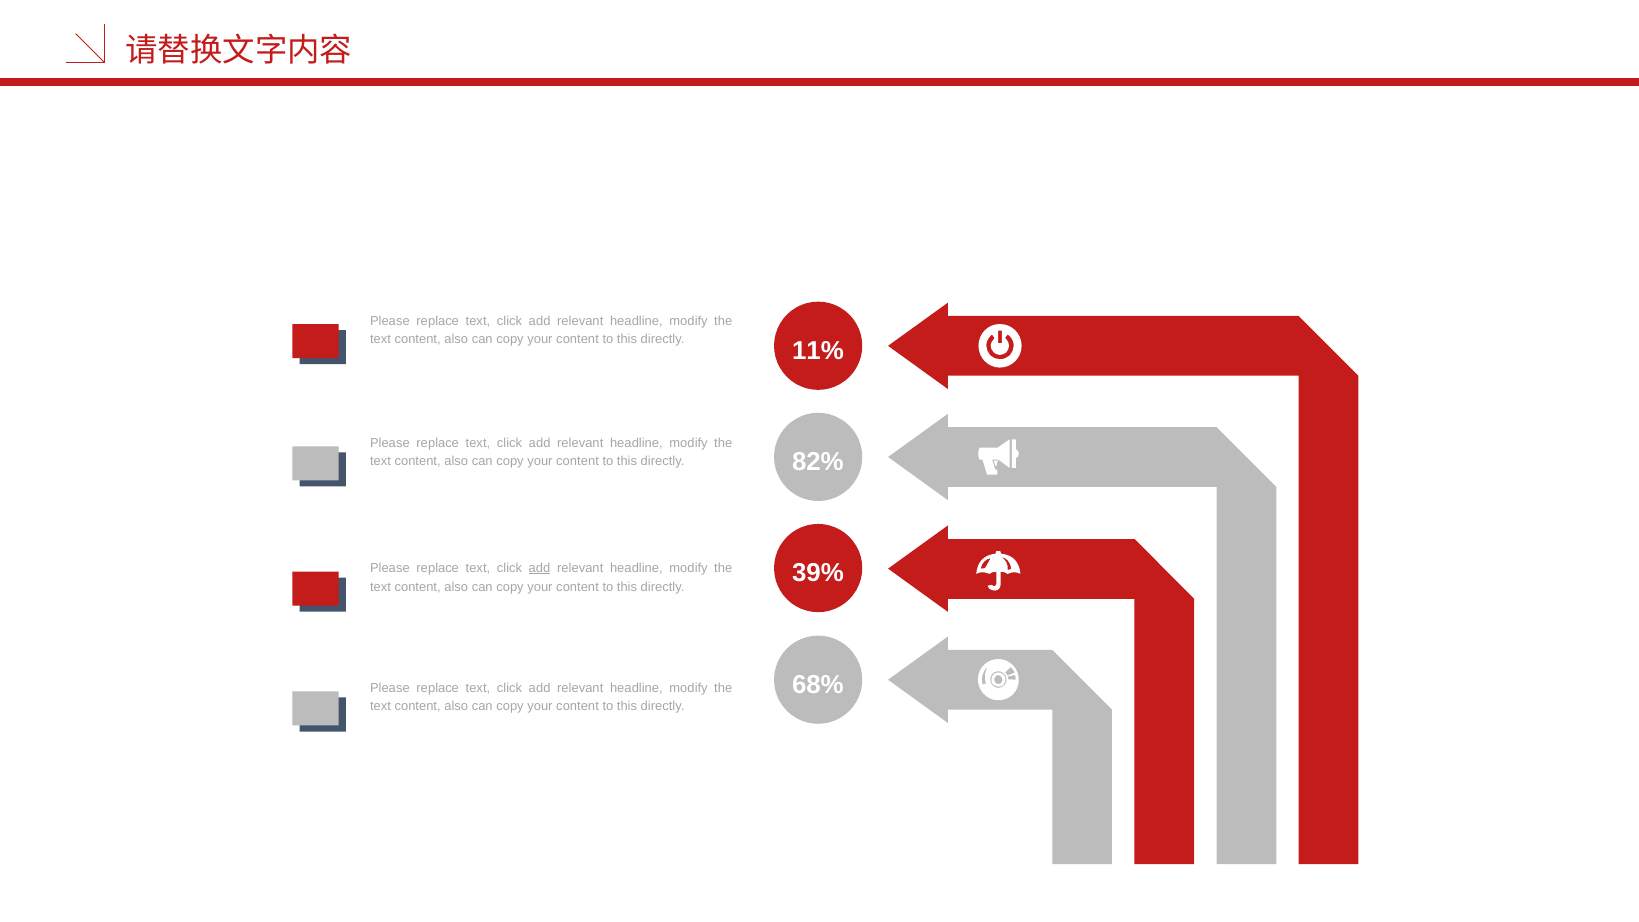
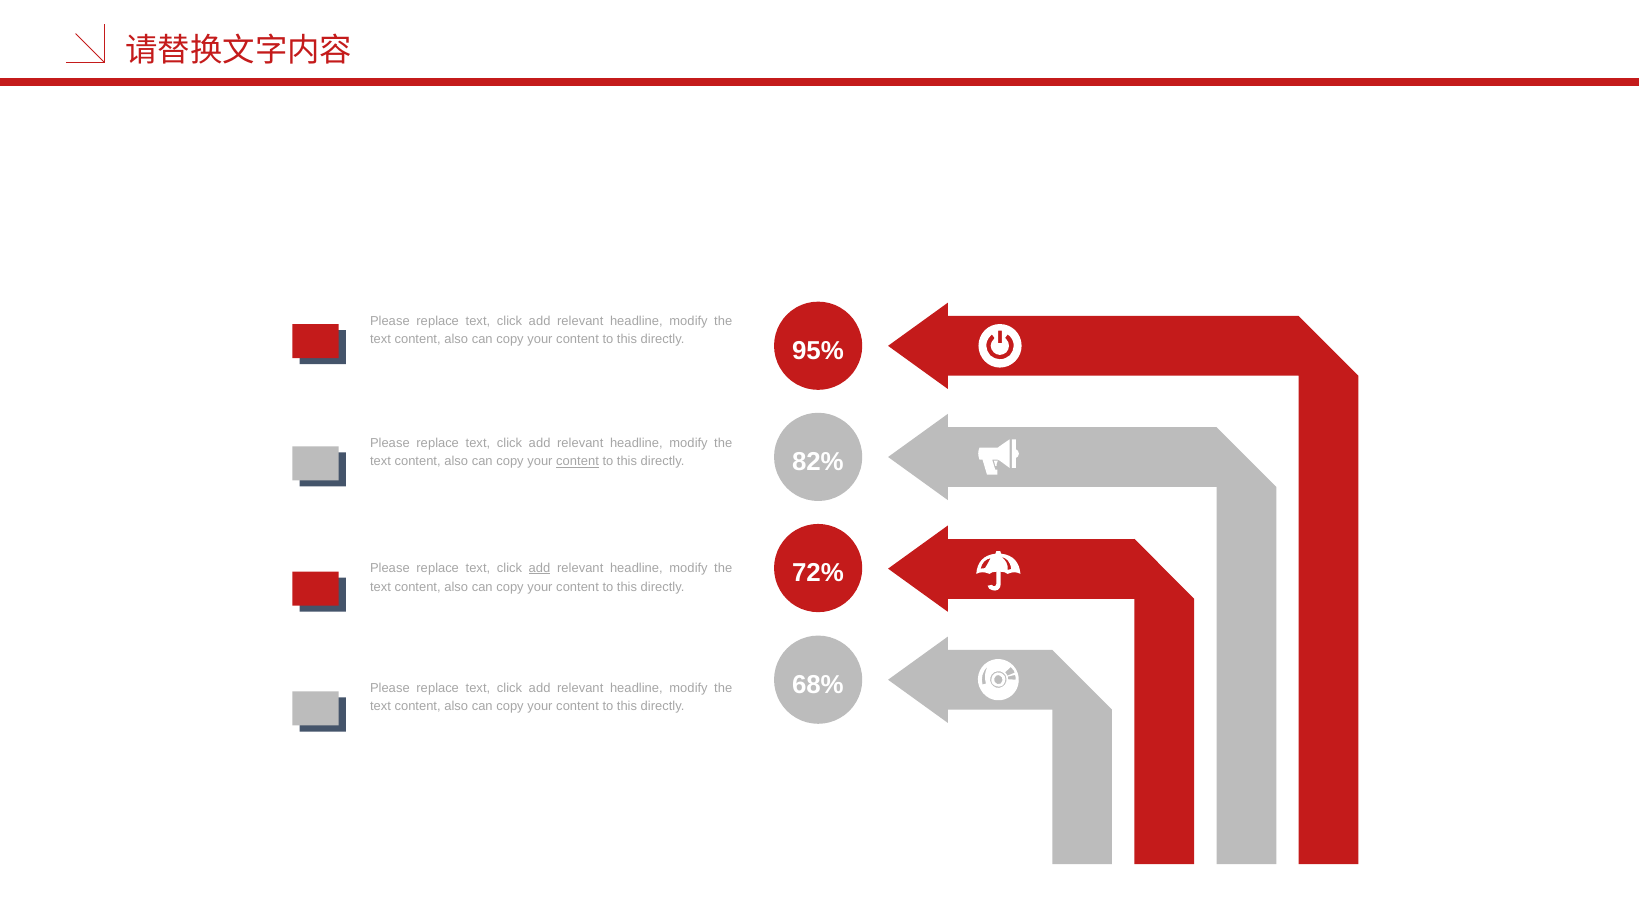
11%: 11% -> 95%
content at (578, 462) underline: none -> present
39%: 39% -> 72%
